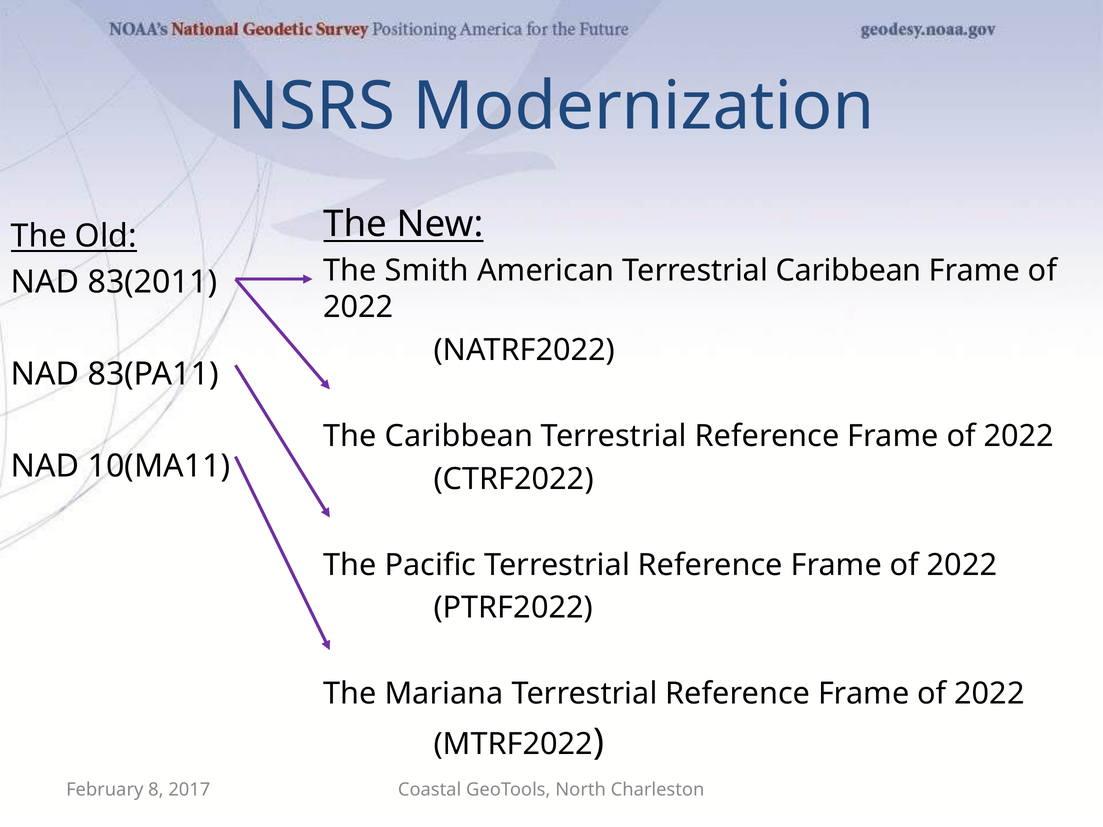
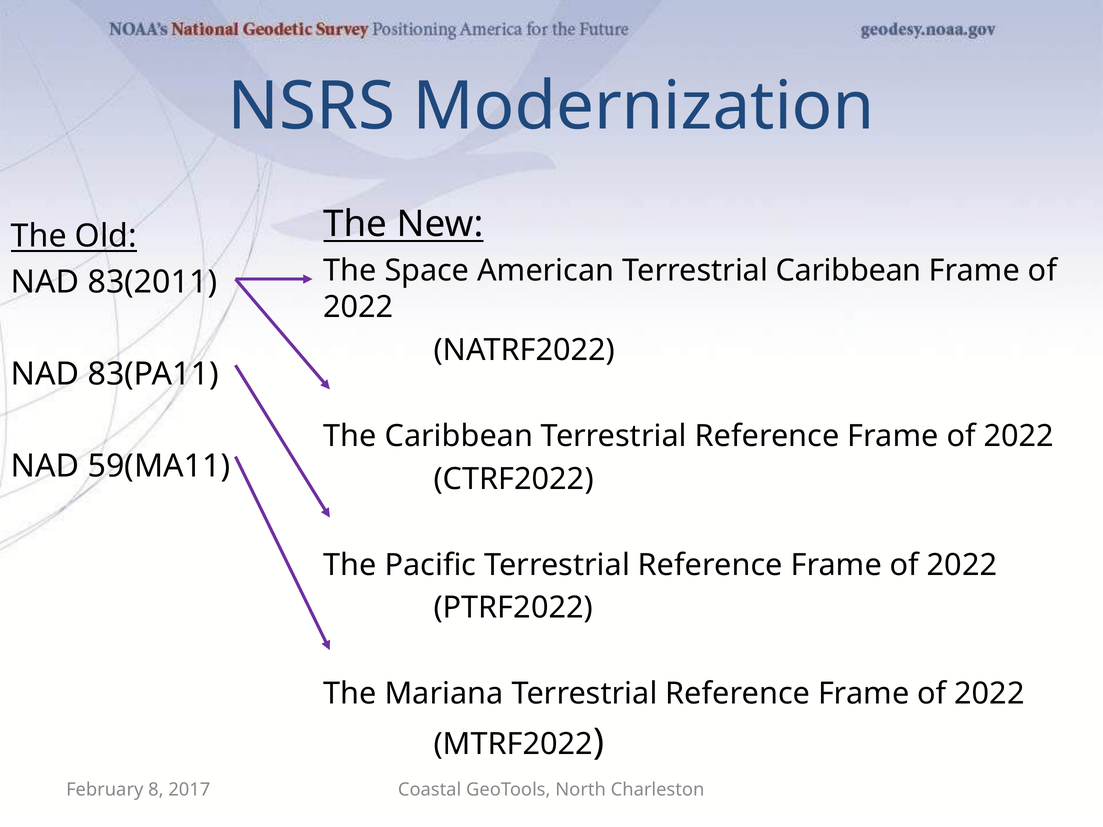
Smith: Smith -> Space
10(MA11: 10(MA11 -> 59(MA11
